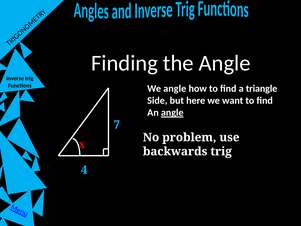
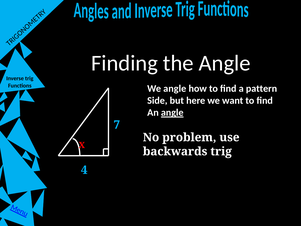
triangle: triangle -> pattern
